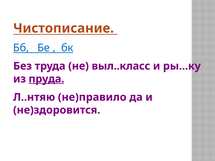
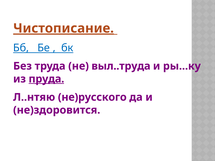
Чистописание underline: none -> present
выл..класс: выл..класс -> выл..труда
не)правило: не)правило -> не)русского
